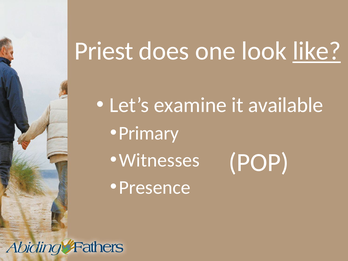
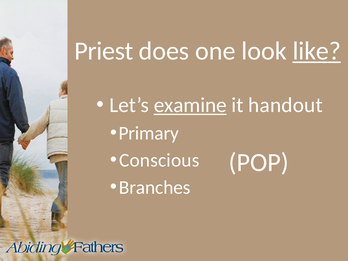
examine underline: none -> present
available: available -> handout
Witnesses: Witnesses -> Conscious
Presence: Presence -> Branches
